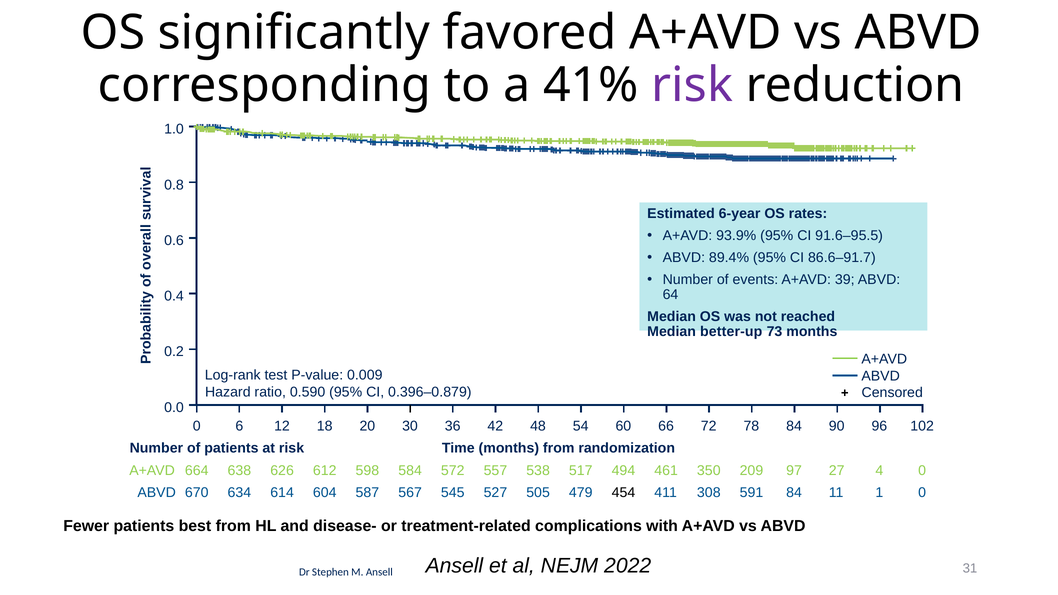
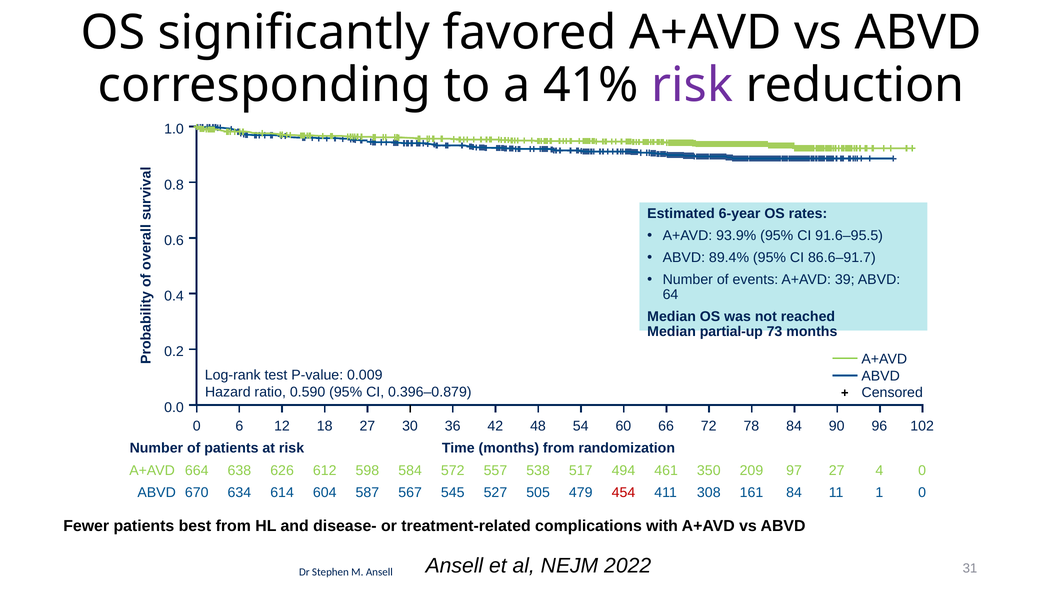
better-up: better-up -> partial-up
18 20: 20 -> 27
454 colour: black -> red
591: 591 -> 161
